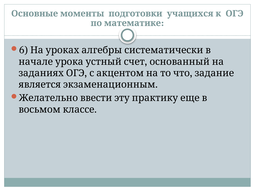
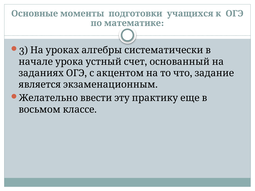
6: 6 -> 3
